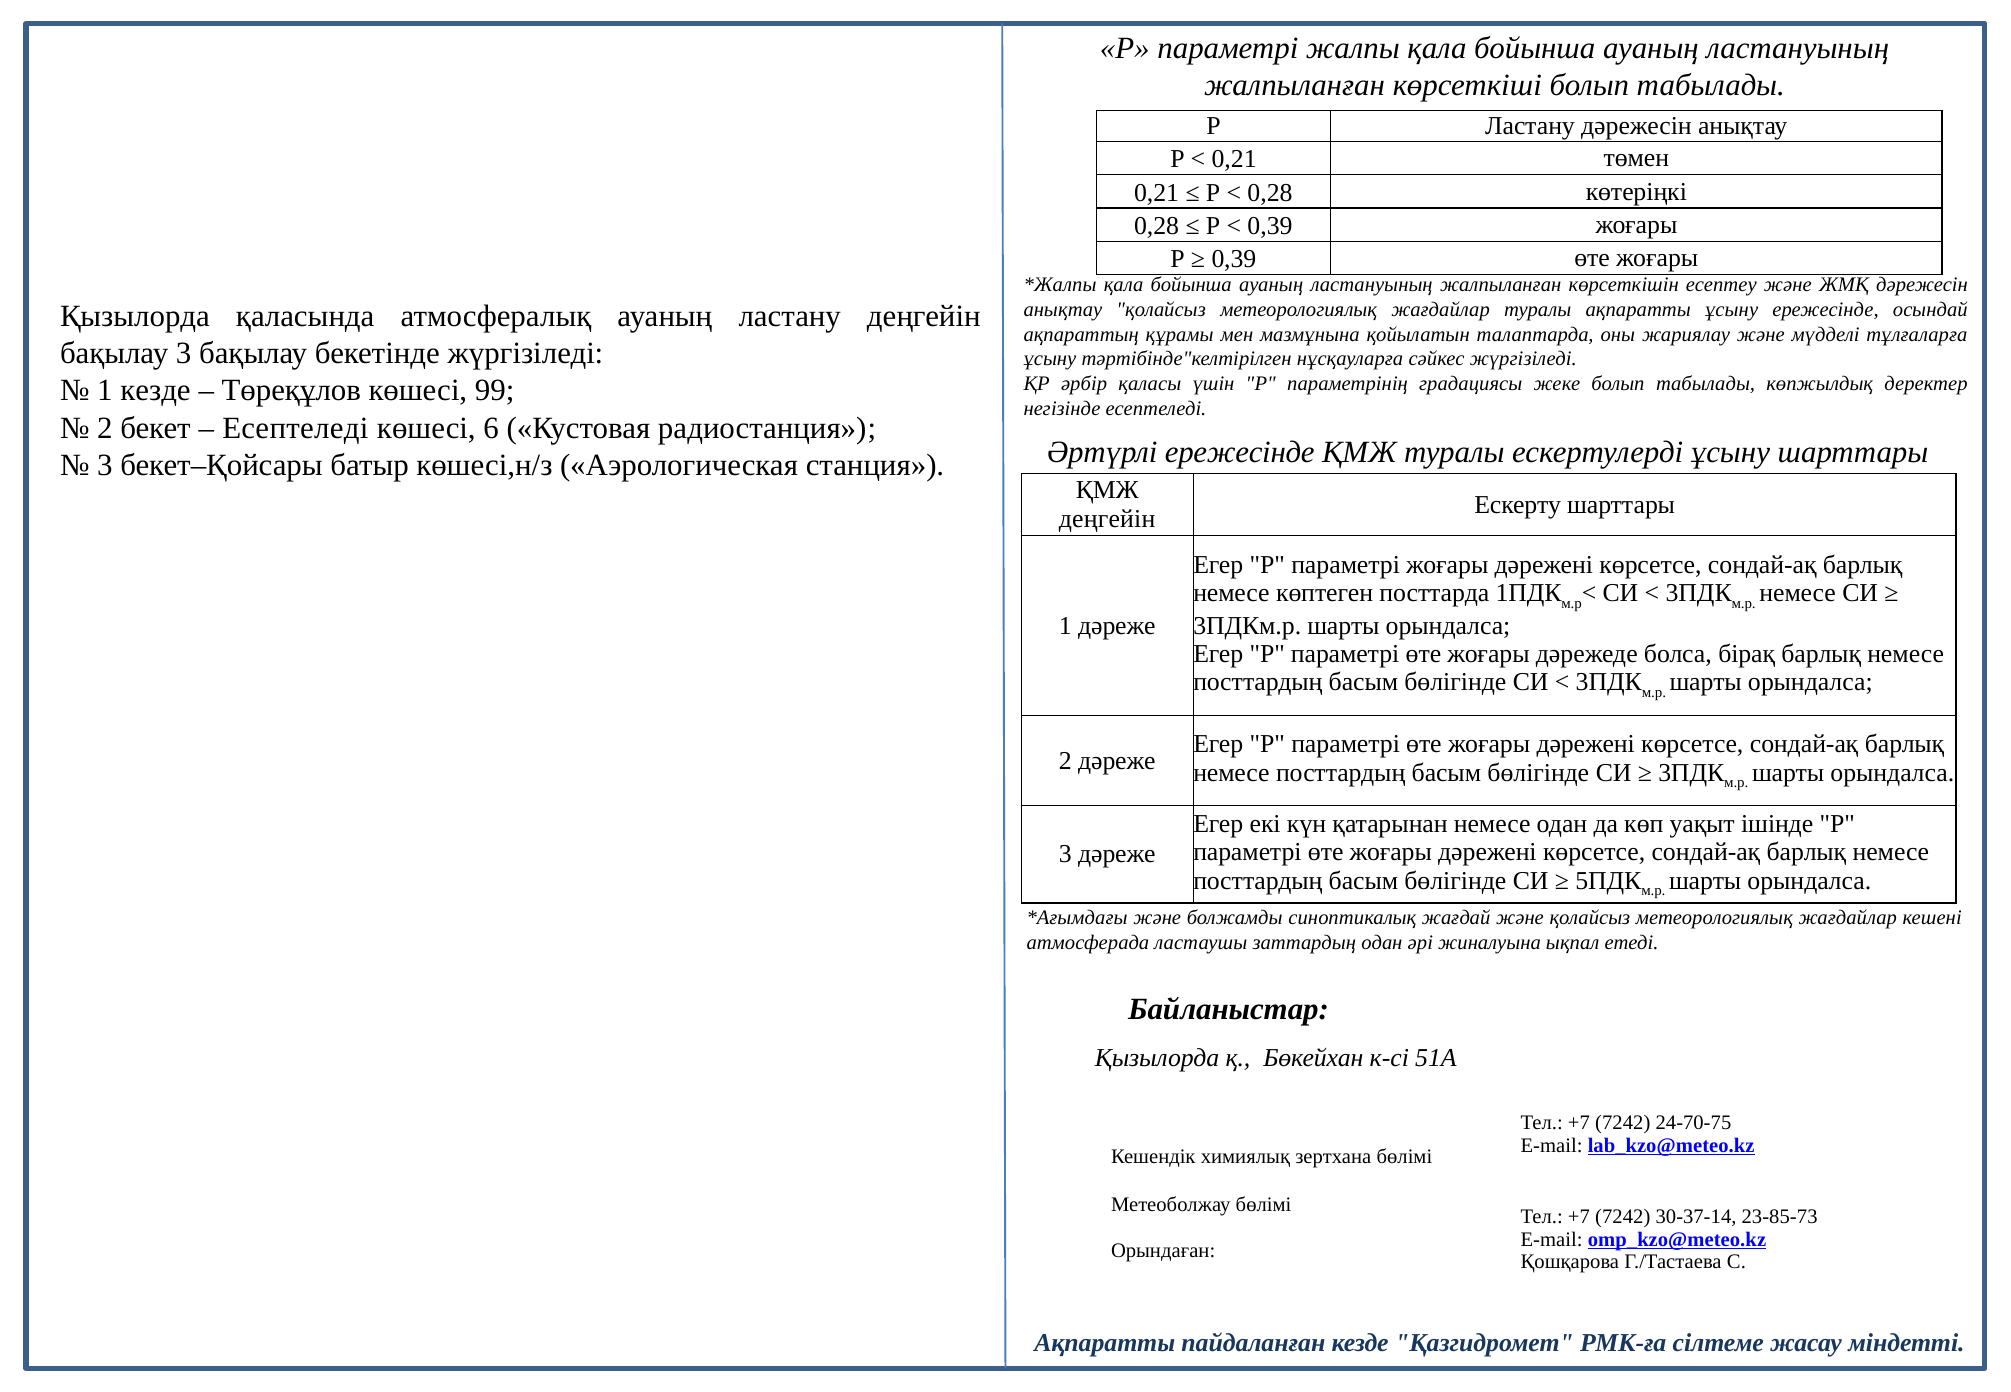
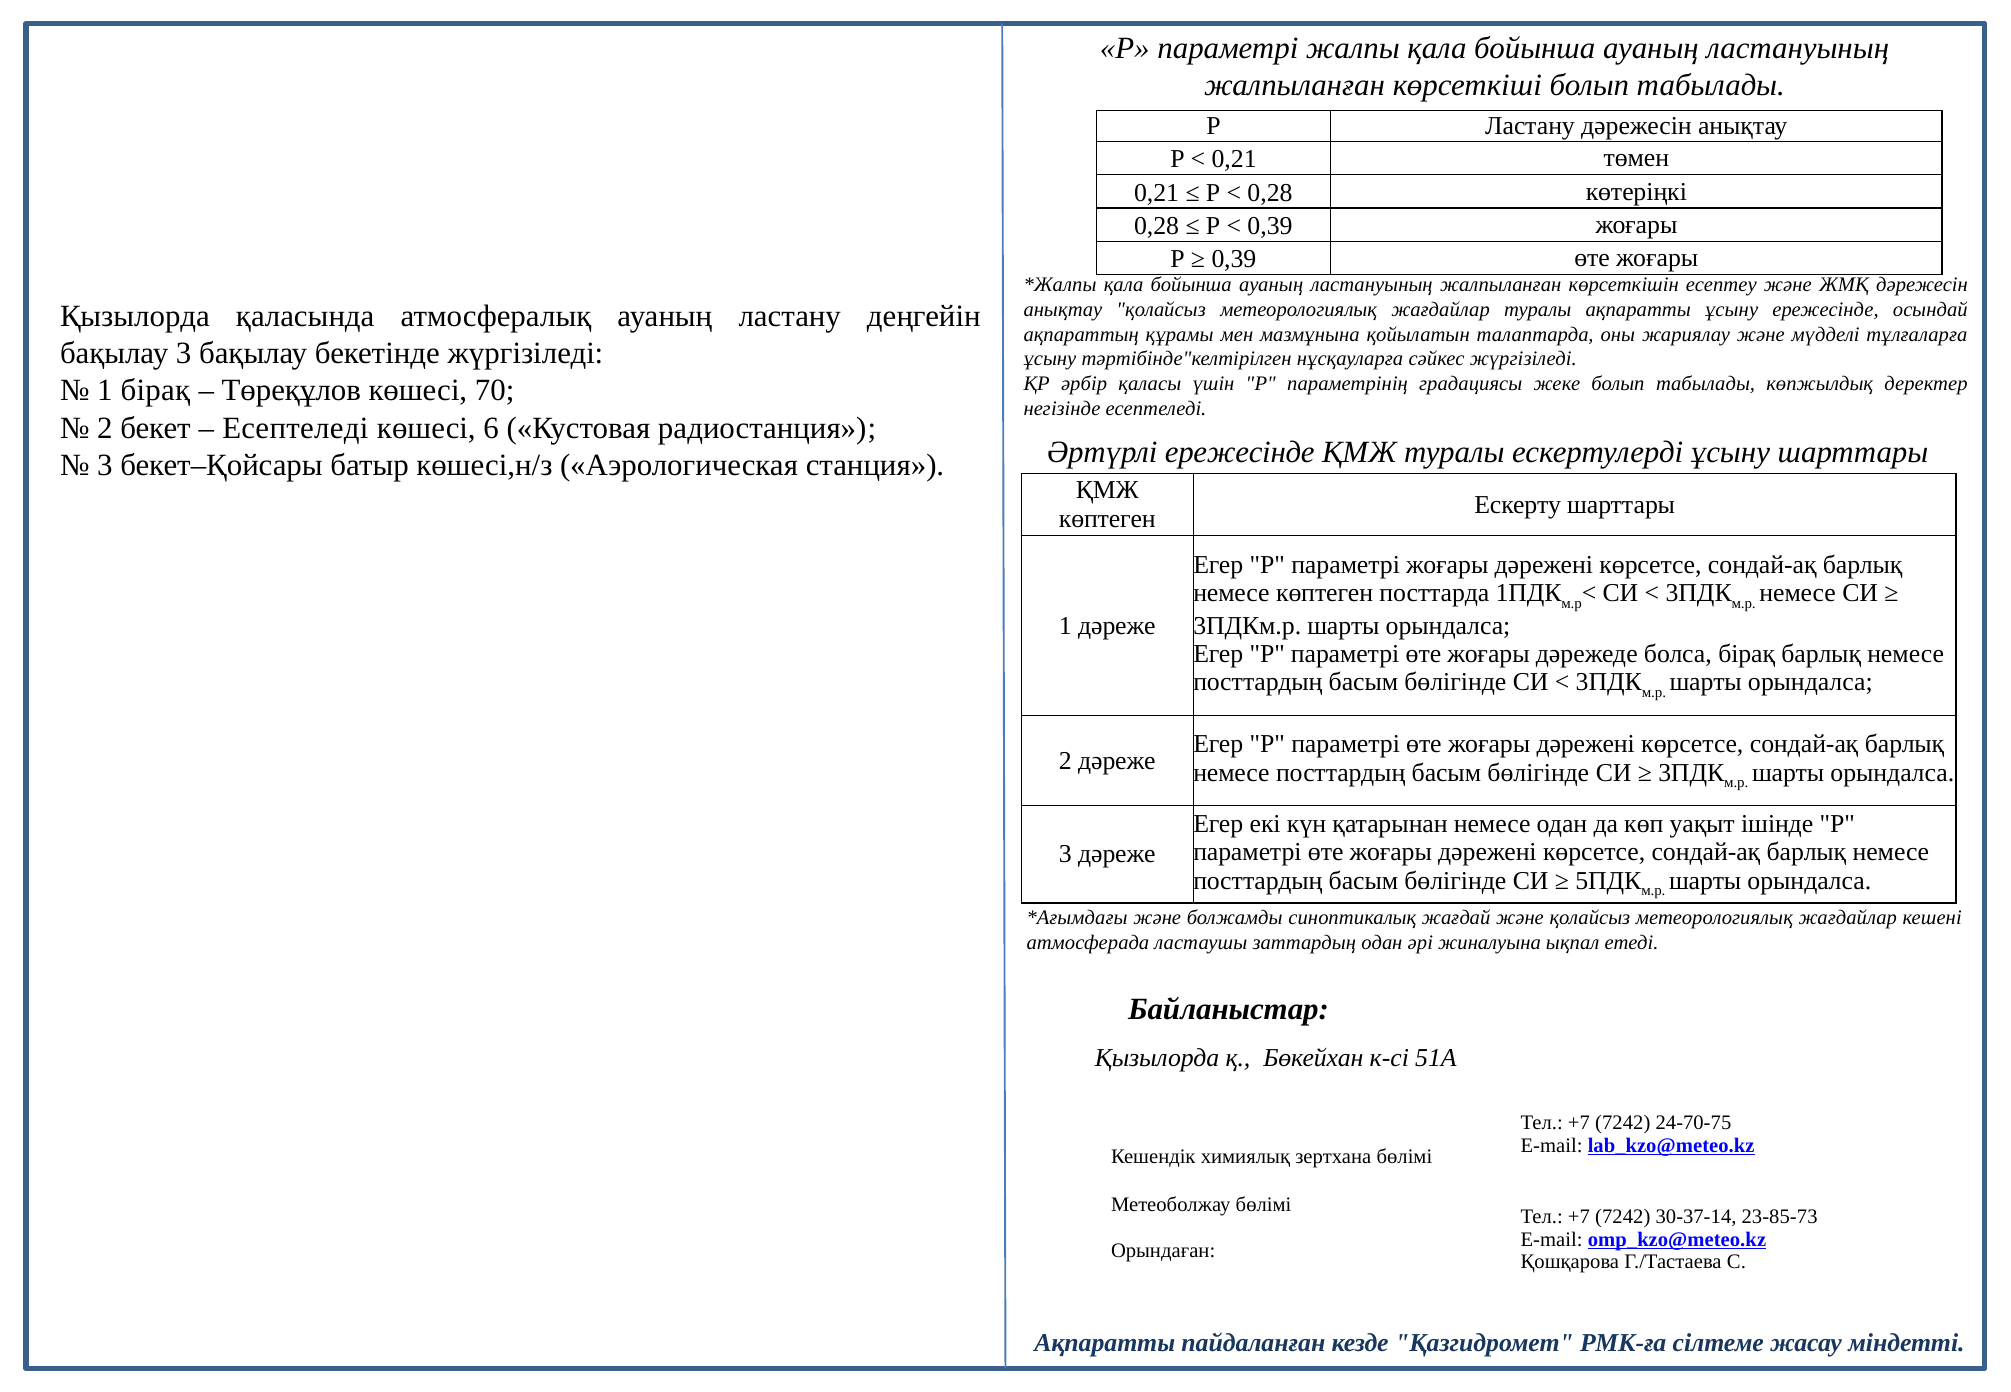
1 кезде: кезде -> бірақ
99: 99 -> 70
деңгейін at (1107, 519): деңгейін -> көптеген
